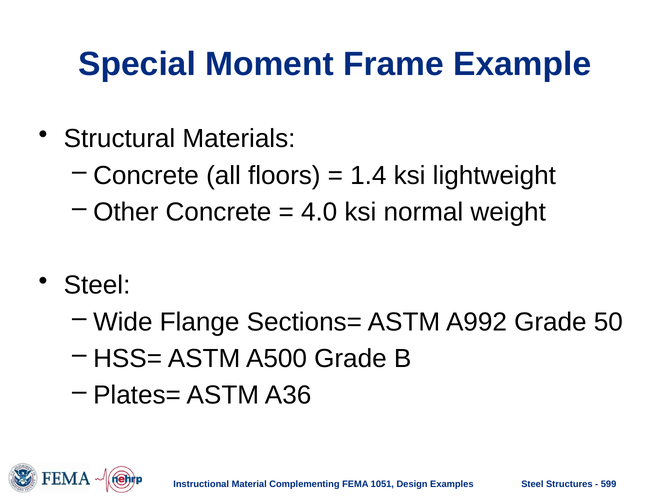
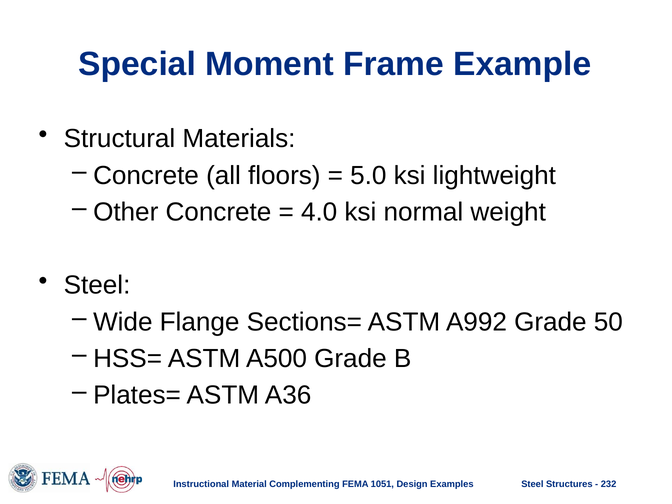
1.4: 1.4 -> 5.0
599: 599 -> 232
